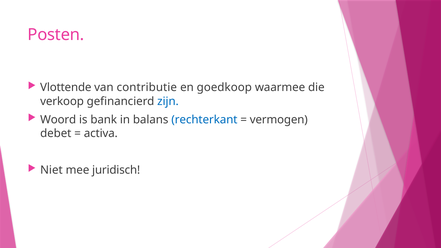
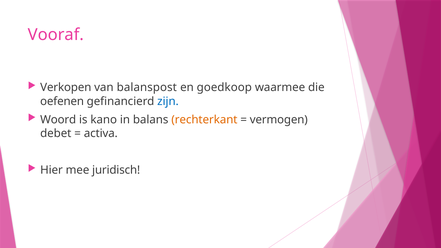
Posten: Posten -> Vooraf
Vlottende: Vlottende -> Verkopen
contributie: contributie -> balanspost
verkoop: verkoop -> oefenen
bank: bank -> kano
rechterkant colour: blue -> orange
Niet: Niet -> Hier
